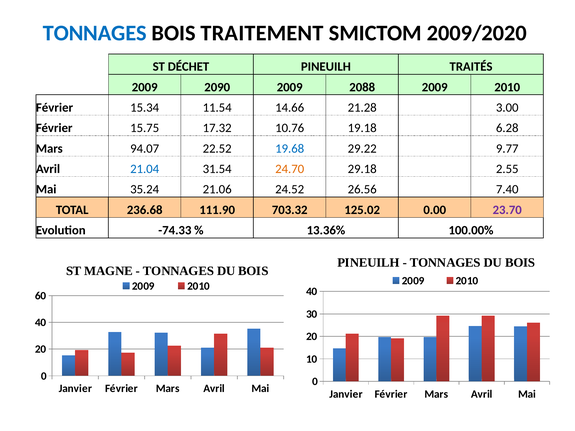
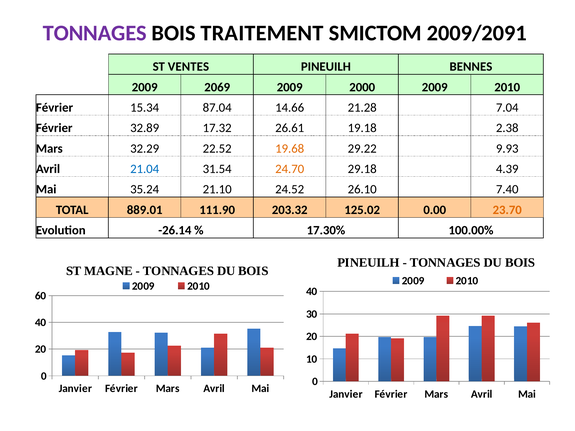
TONNAGES at (95, 33) colour: blue -> purple
2009/2020: 2009/2020 -> 2009/2091
DÉCHET: DÉCHET -> VENTES
TRAITÉS: TRAITÉS -> BENNES
2090: 2090 -> 2069
2088: 2088 -> 2000
11.54: 11.54 -> 87.04
3.00: 3.00 -> 7.04
15.75: 15.75 -> 32.89
10.76: 10.76 -> 26.61
6.28: 6.28 -> 2.38
94.07: 94.07 -> 32.29
19.68 colour: blue -> orange
9.77: 9.77 -> 9.93
2.55: 2.55 -> 4.39
21.06: 21.06 -> 21.10
26.56: 26.56 -> 26.10
236.68: 236.68 -> 889.01
703.32: 703.32 -> 203.32
23.70 colour: purple -> orange
-74.33: -74.33 -> -26.14
13.36%: 13.36% -> 17.30%
